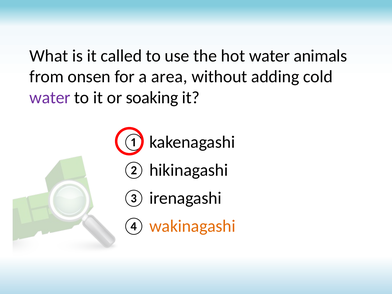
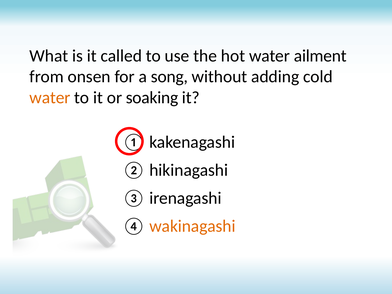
animals: animals -> ailment
area: area -> song
water at (50, 98) colour: purple -> orange
